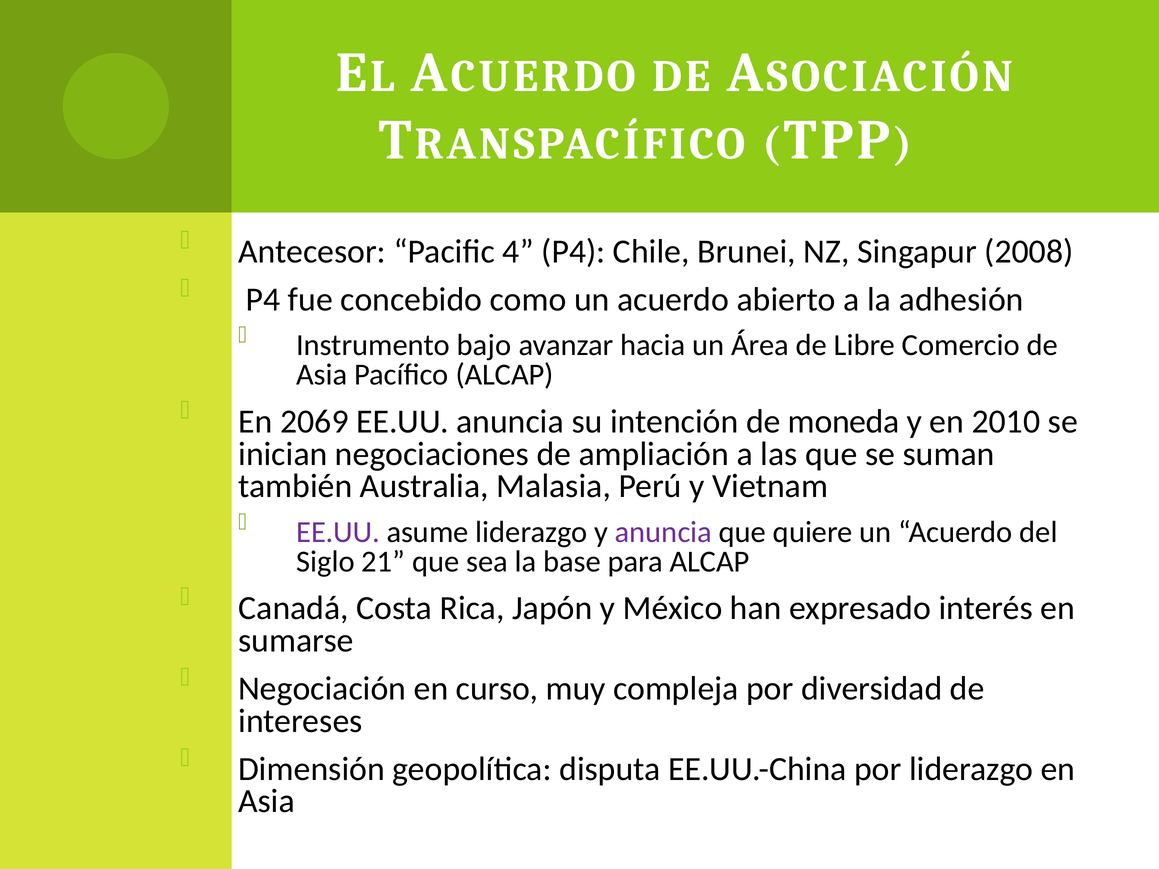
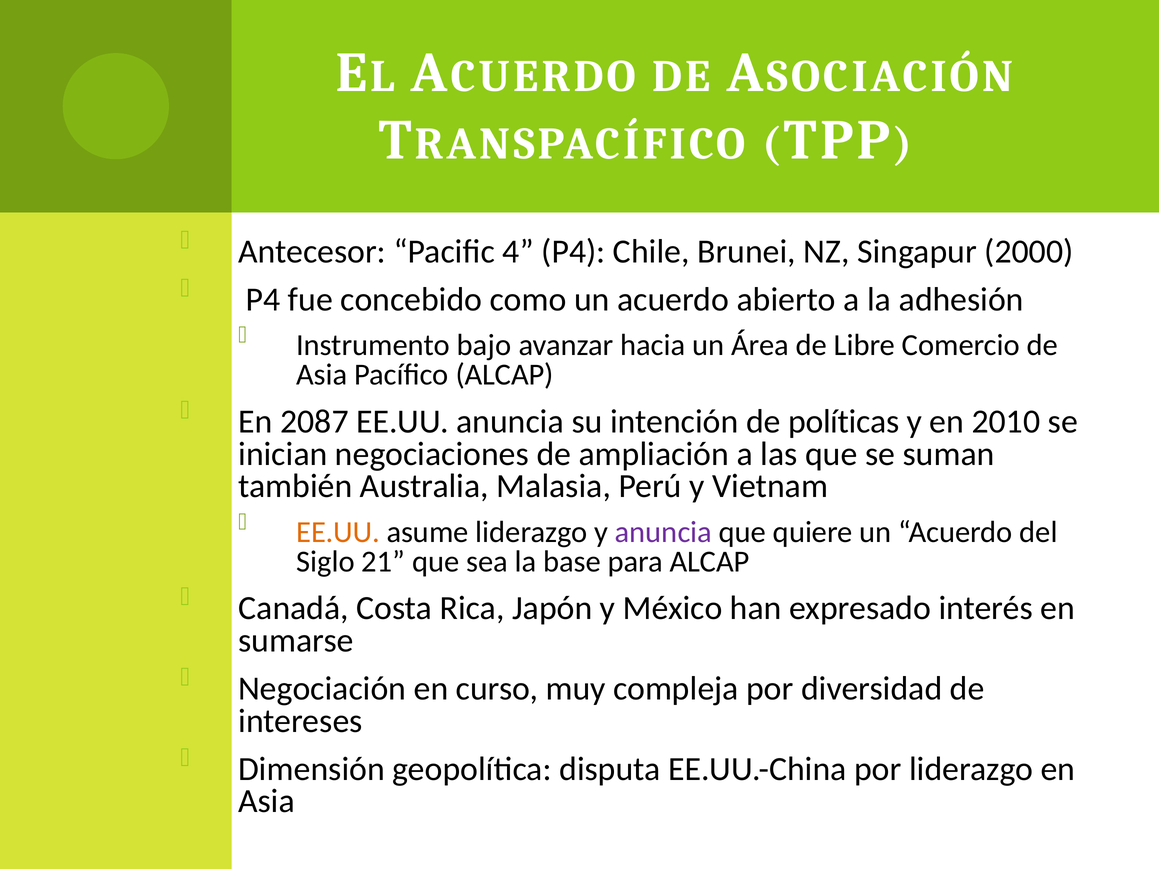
2008: 2008 -> 2000
2069: 2069 -> 2087
moneda: moneda -> políticas
EE.UU at (338, 532) colour: purple -> orange
